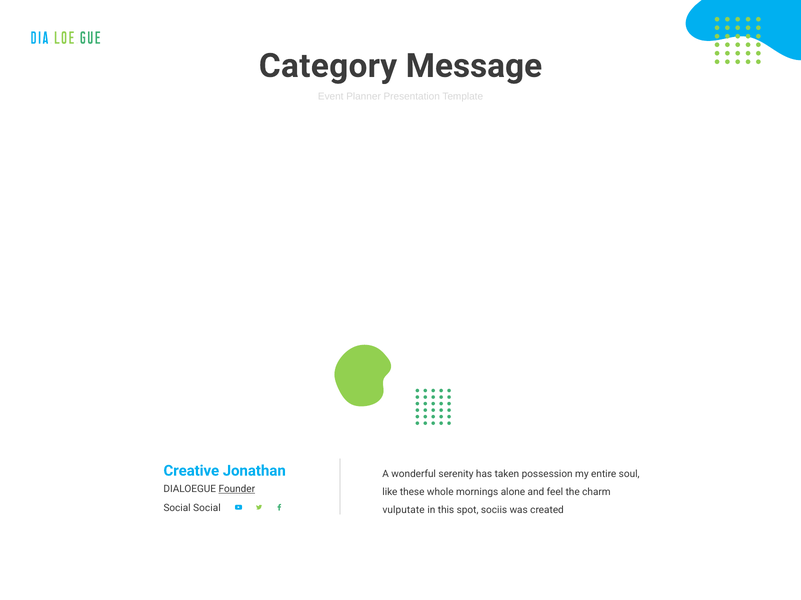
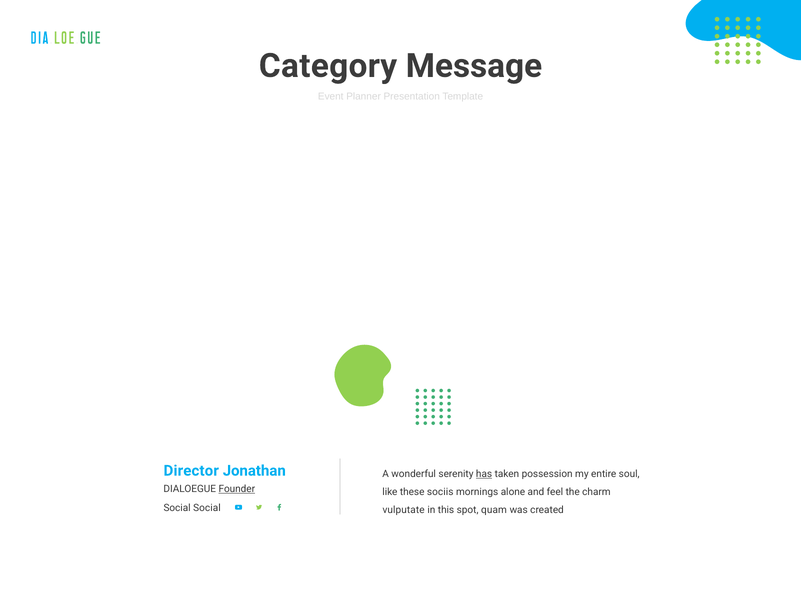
Creative: Creative -> Director
has underline: none -> present
whole: whole -> sociis
sociis: sociis -> quam
